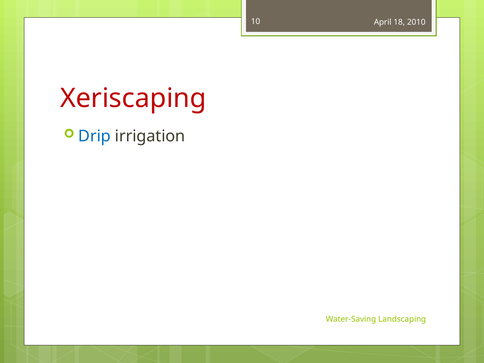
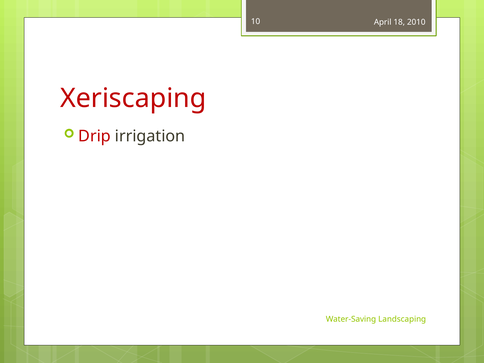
Drip colour: blue -> red
